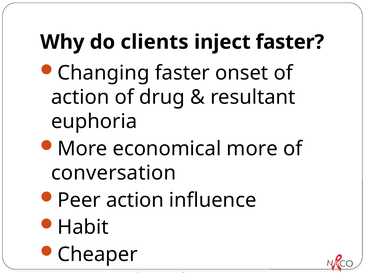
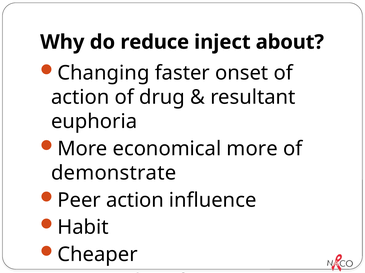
clients: clients -> reduce
inject faster: faster -> about
conversation: conversation -> demonstrate
